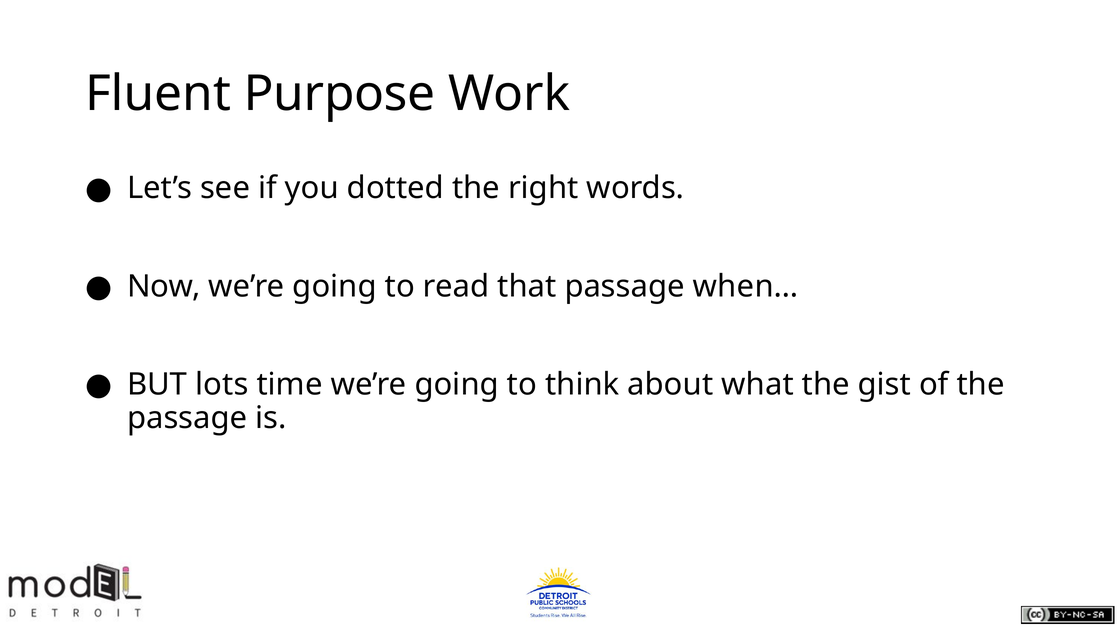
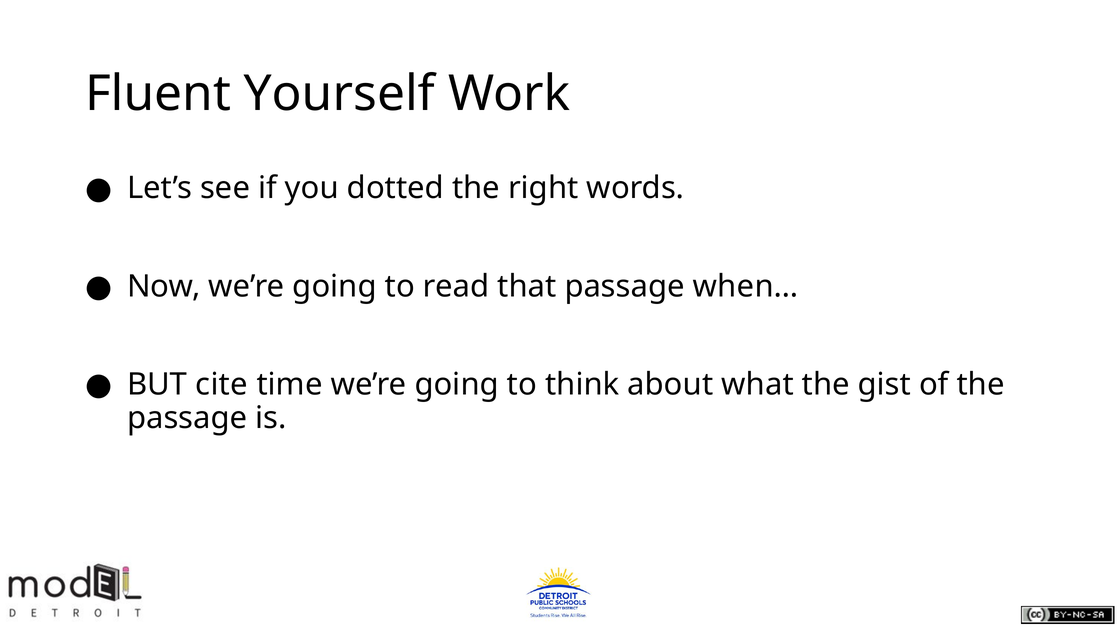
Purpose: Purpose -> Yourself
lots: lots -> cite
